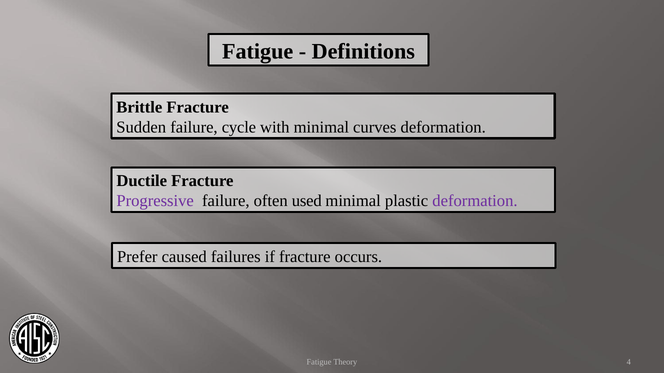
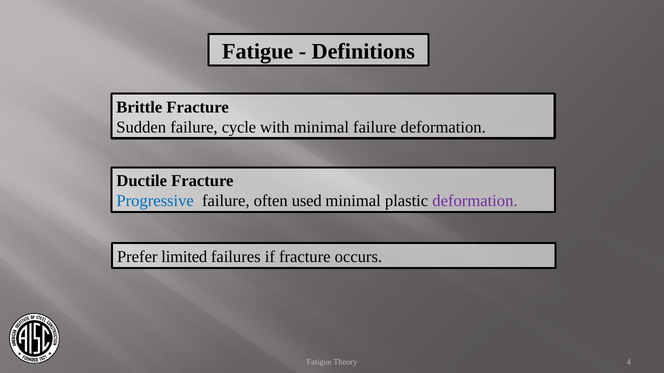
minimal curves: curves -> failure
Progressive colour: purple -> blue
caused: caused -> limited
